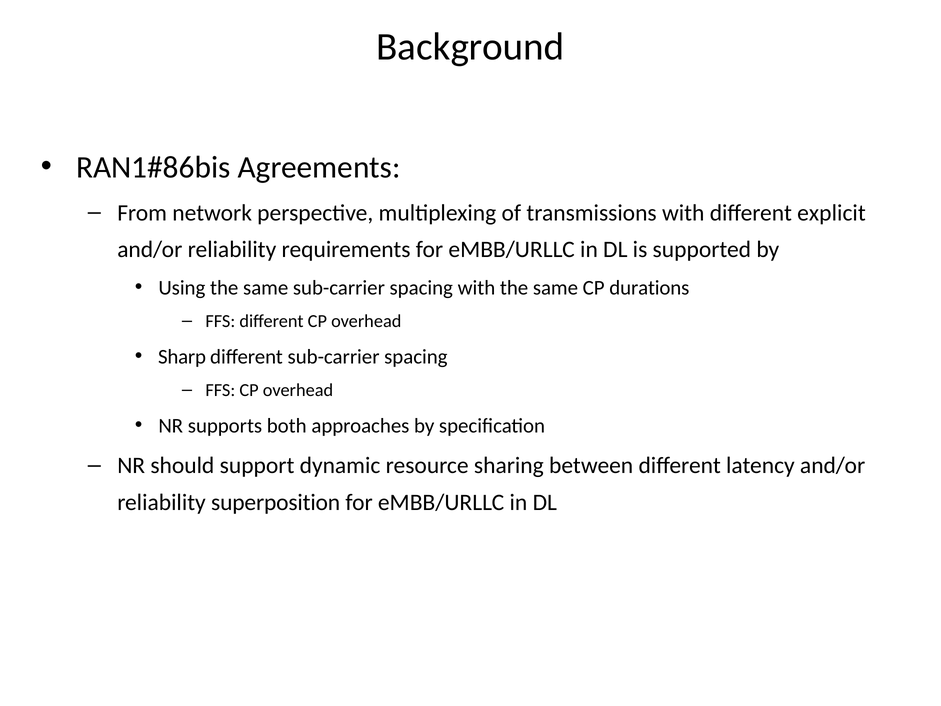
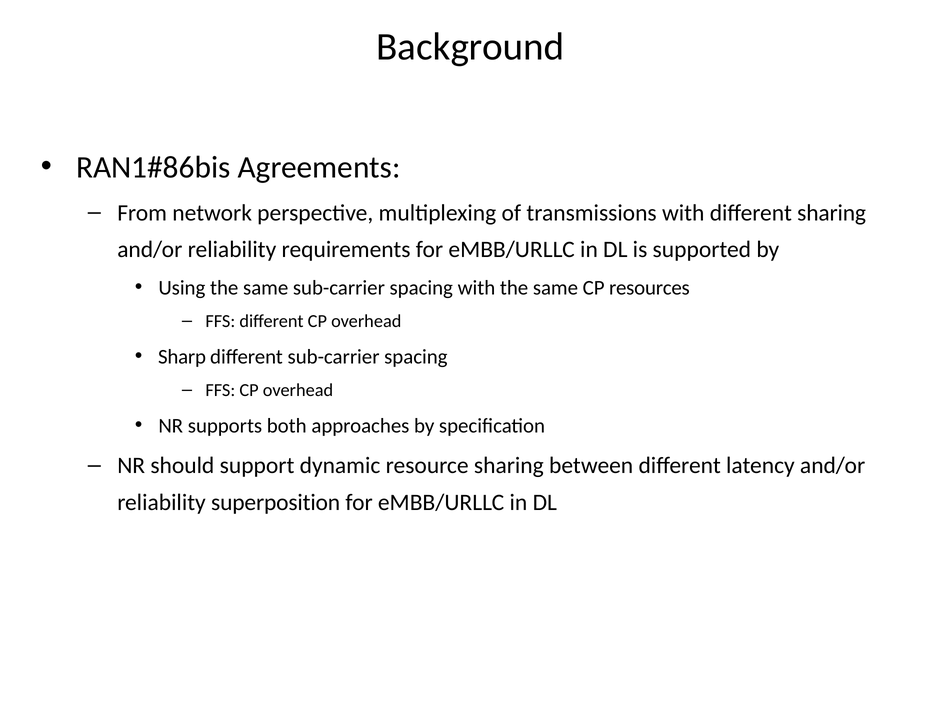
different explicit: explicit -> sharing
durations: durations -> resources
